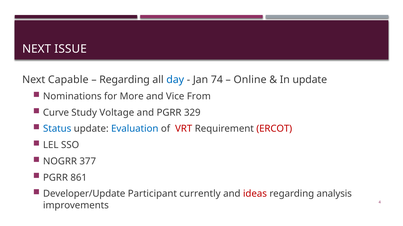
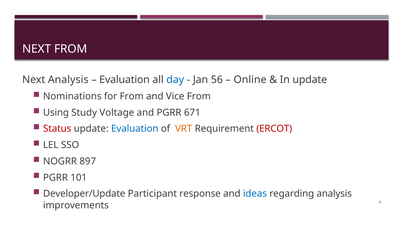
NEXT ISSUE: ISSUE -> FROM
Next Capable: Capable -> Analysis
Regarding at (125, 80): Regarding -> Evaluation
74: 74 -> 56
for More: More -> From
Curve: Curve -> Using
329: 329 -> 671
Status colour: blue -> red
VRT colour: red -> orange
377: 377 -> 897
861: 861 -> 101
currently: currently -> response
ideas colour: red -> blue
